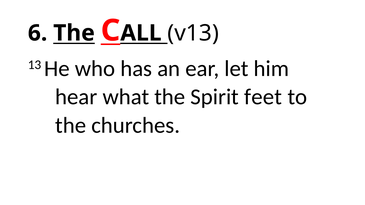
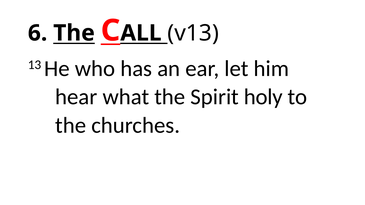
feet: feet -> holy
